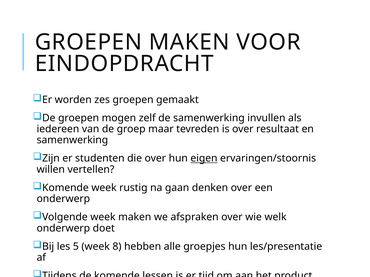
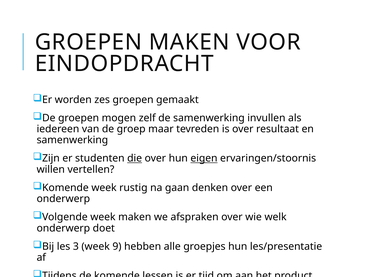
die underline: none -> present
5: 5 -> 3
8: 8 -> 9
